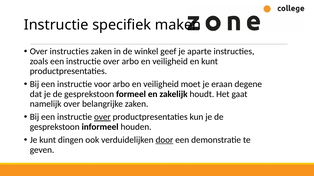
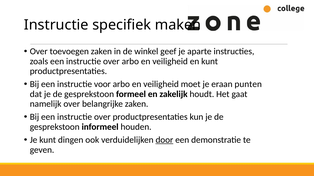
Over instructies: instructies -> toevoegen
degene: degene -> punten
over at (102, 117) underline: present -> none
